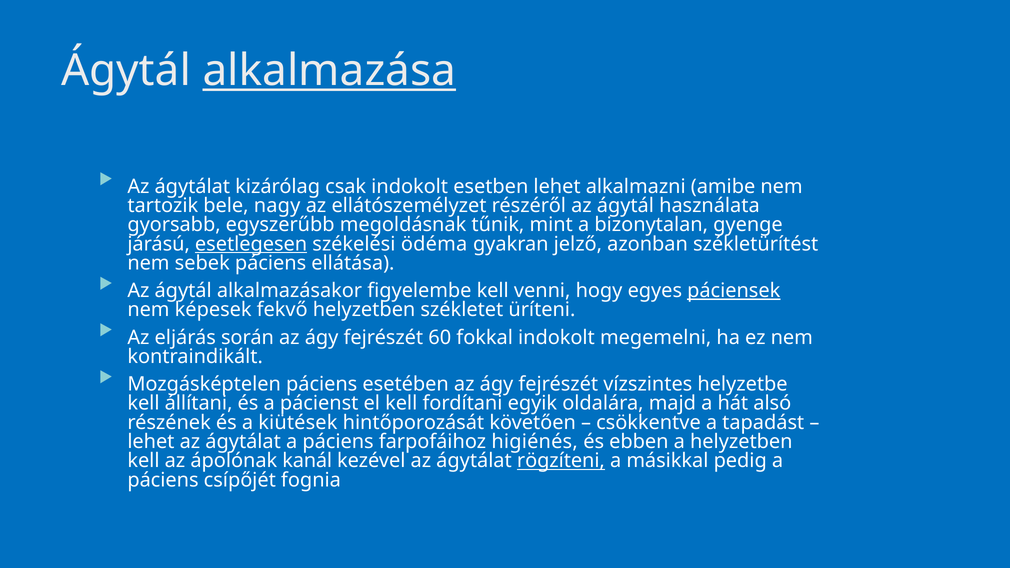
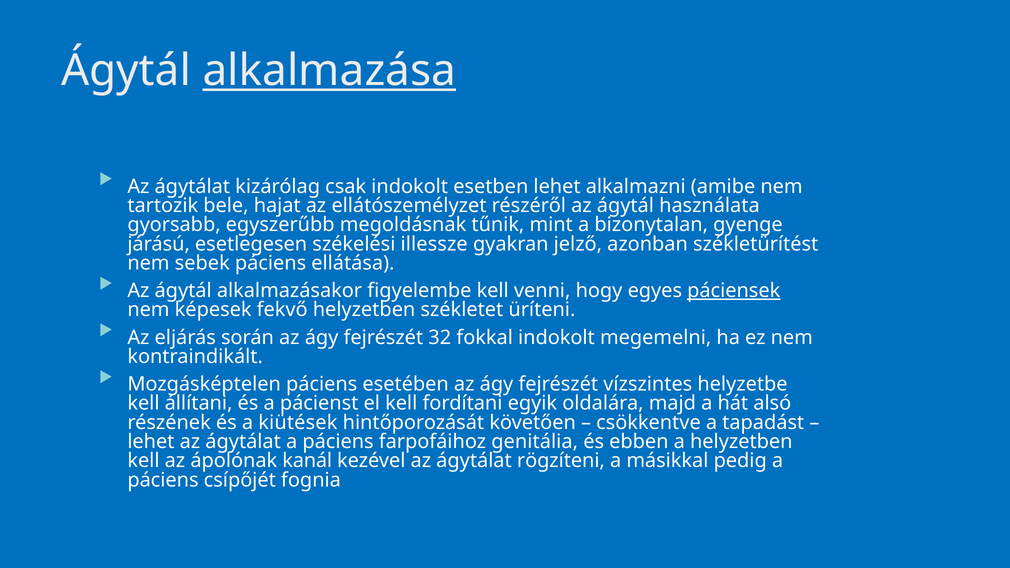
nagy: nagy -> hajat
esetlegesen underline: present -> none
ödéma: ödéma -> illessze
60: 60 -> 32
higiénés: higiénés -> genitália
rögzíteni underline: present -> none
